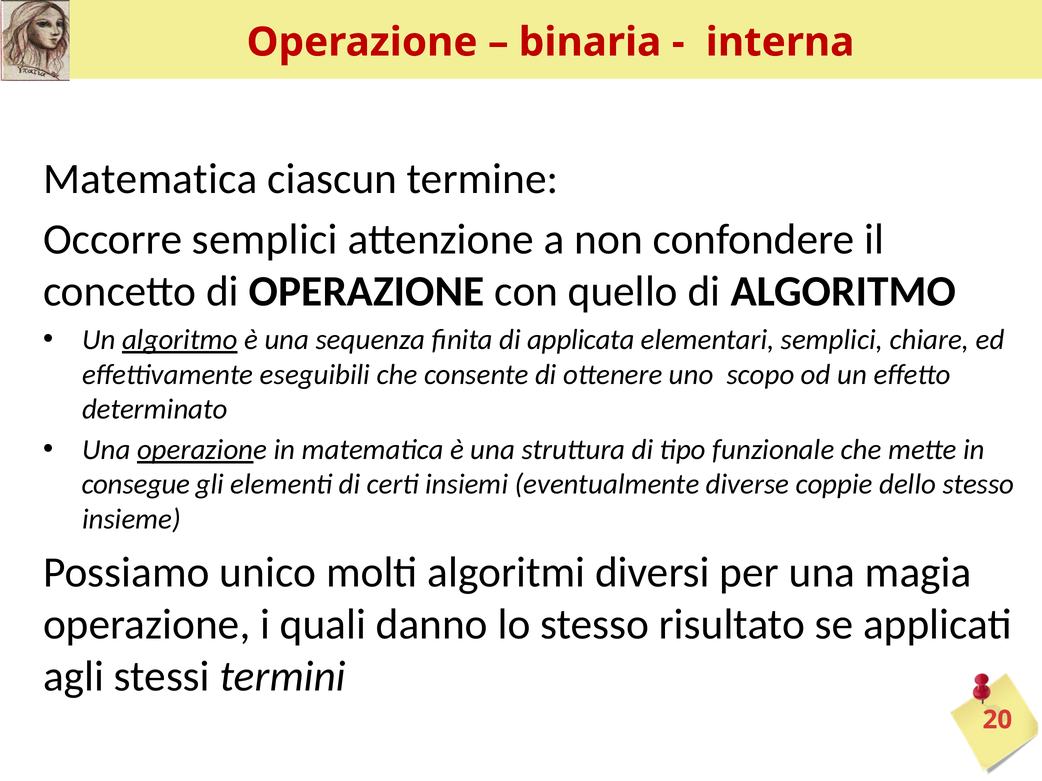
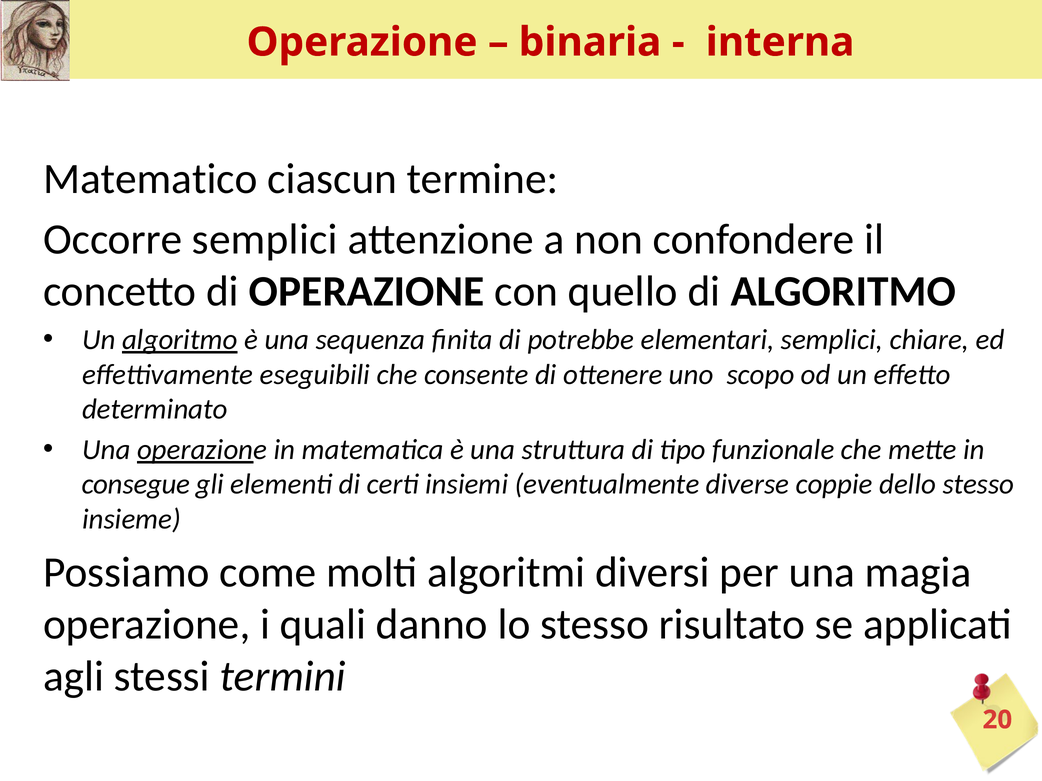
Matematica at (150, 179): Matematica -> Matematico
applicata: applicata -> potrebbe
unico: unico -> come
